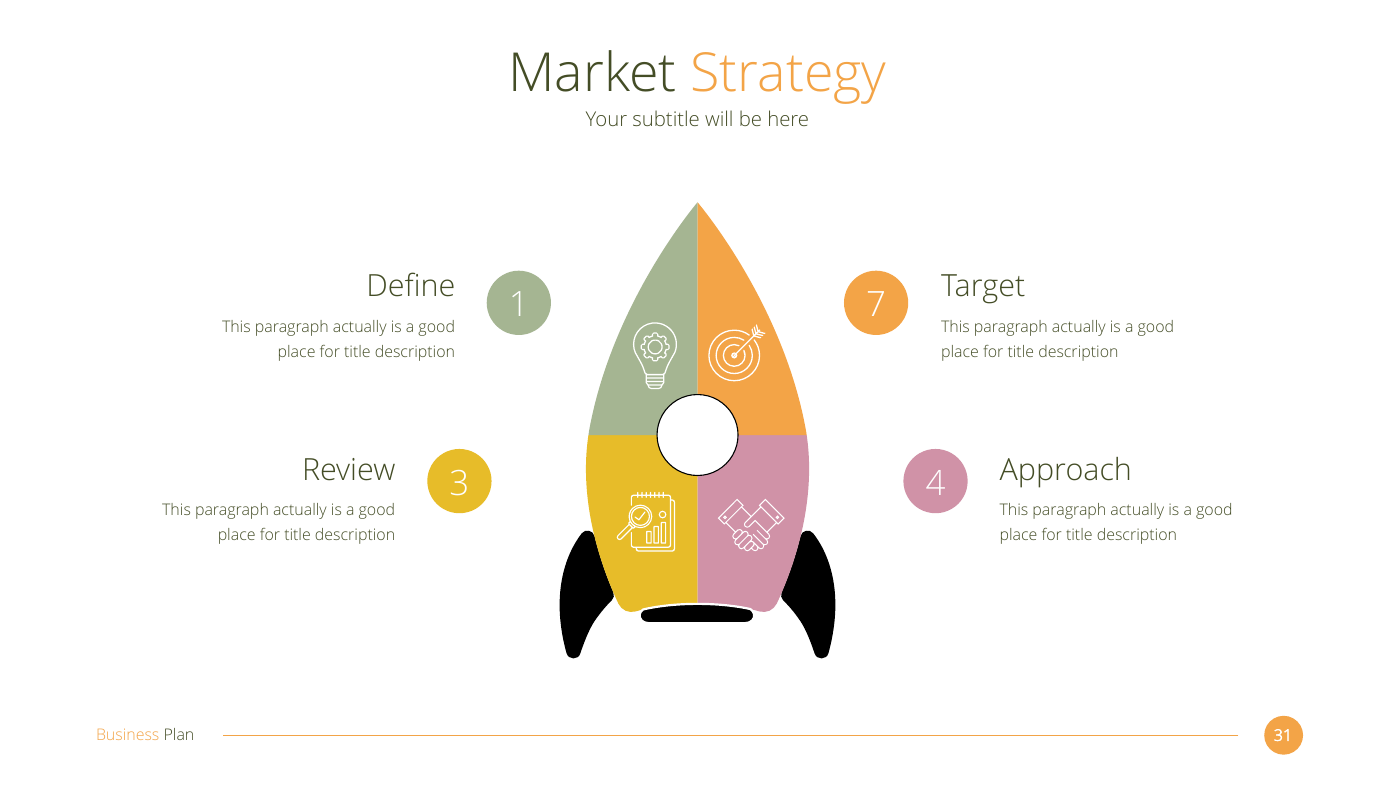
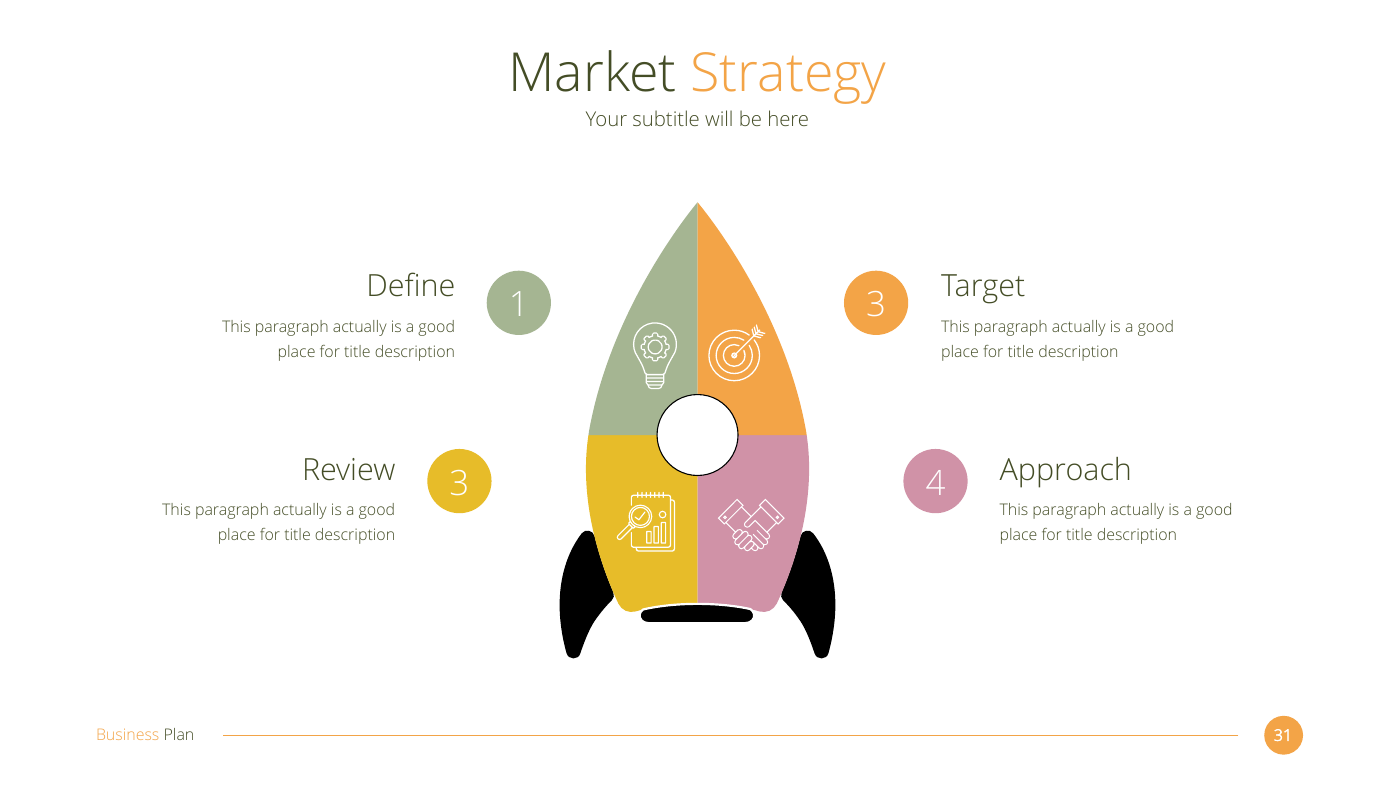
1 7: 7 -> 3
